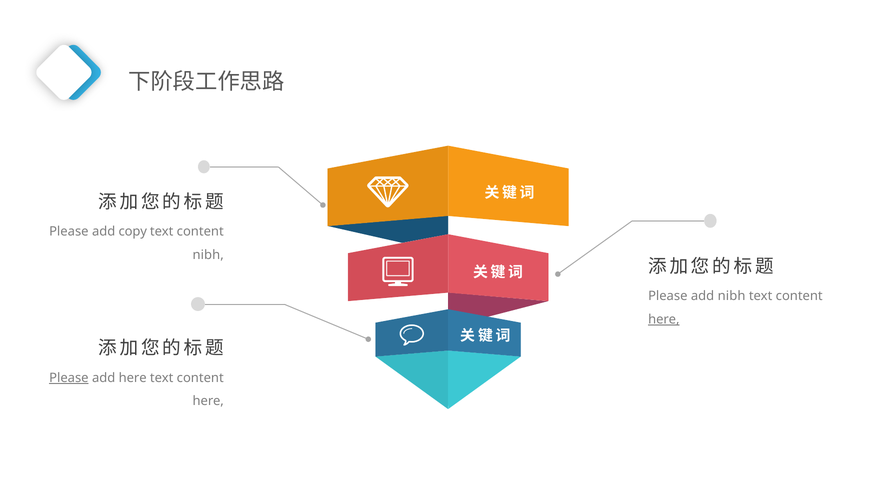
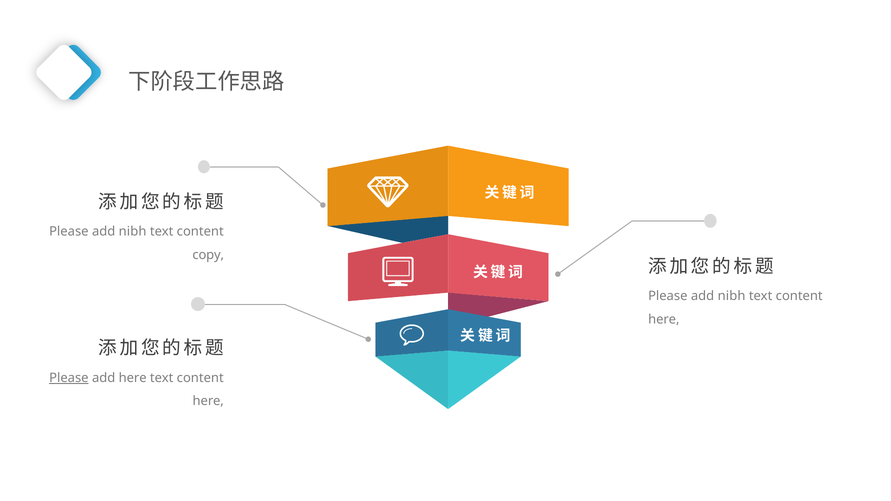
copy at (133, 232): copy -> nibh
nibh at (208, 255): nibh -> copy
here at (664, 319) underline: present -> none
